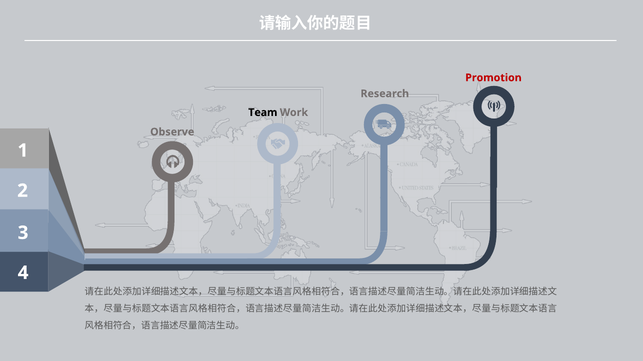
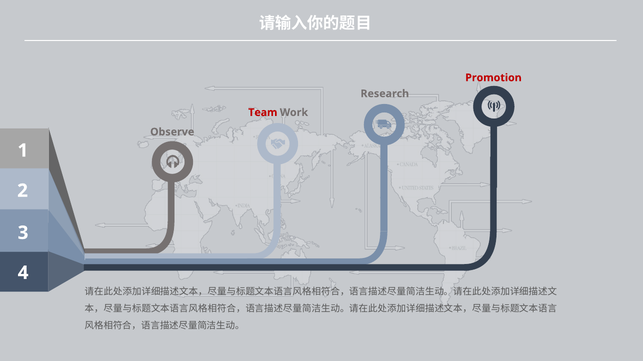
Team colour: black -> red
